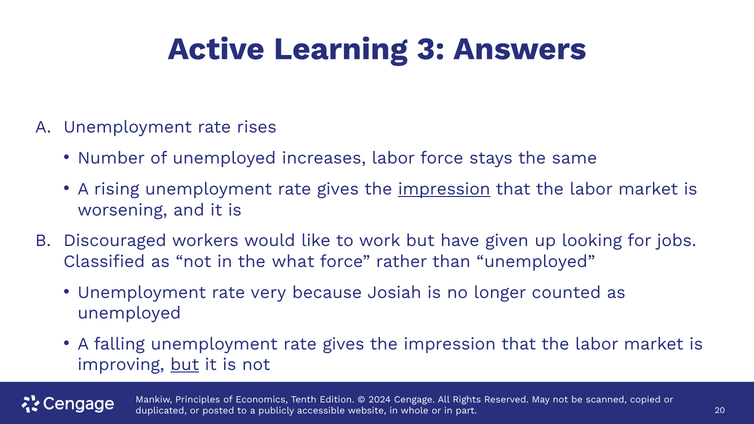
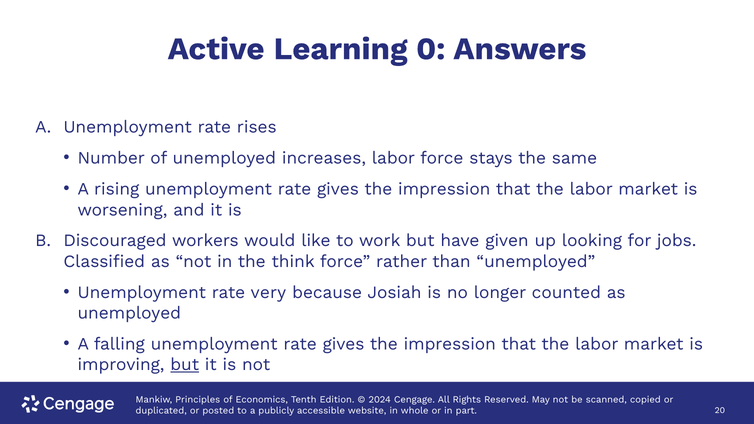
3: 3 -> 0
impression at (444, 189) underline: present -> none
what: what -> think
